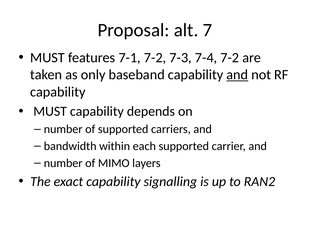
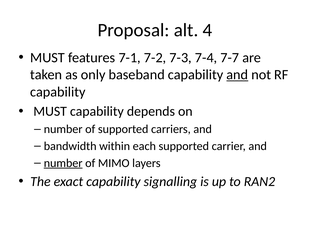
7: 7 -> 4
7-4 7-2: 7-2 -> 7-7
number at (63, 163) underline: none -> present
